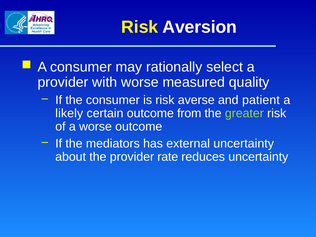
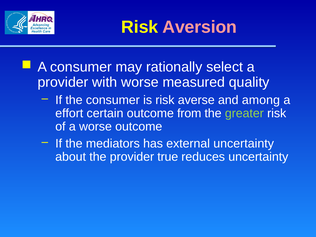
Aversion colour: white -> pink
patient: patient -> among
likely: likely -> effort
rate: rate -> true
